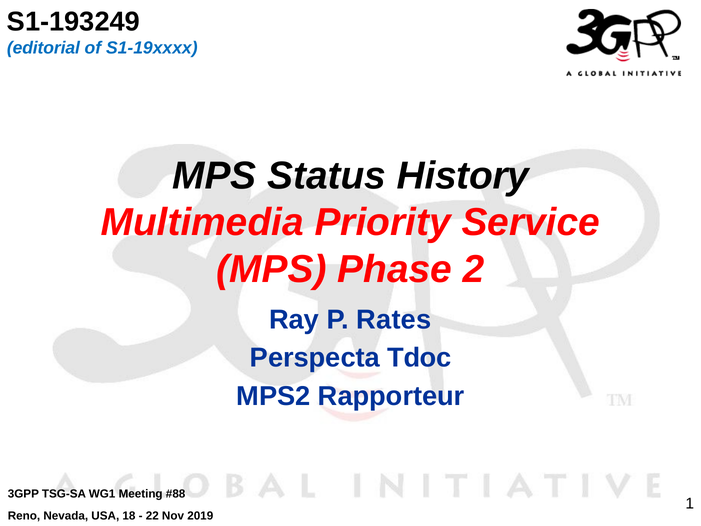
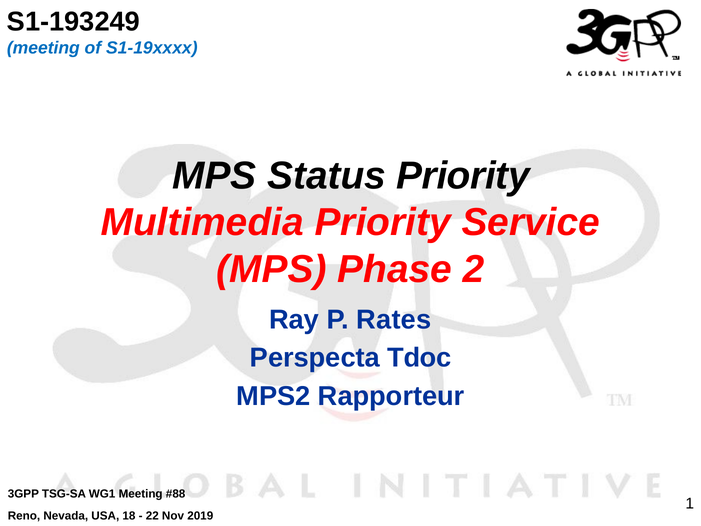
editorial at (43, 48): editorial -> meeting
Status History: History -> Priority
